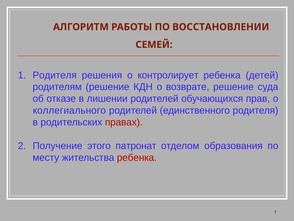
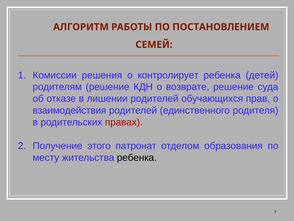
ВОССТАНОВЛЕНИИ: ВОССТАНОВЛЕНИИ -> ПОСТАНОВЛЕНИЕМ
Родителя at (55, 75): Родителя -> Комиссии
коллегиального: коллегиального -> взаимодействия
ребенка at (137, 157) colour: red -> black
